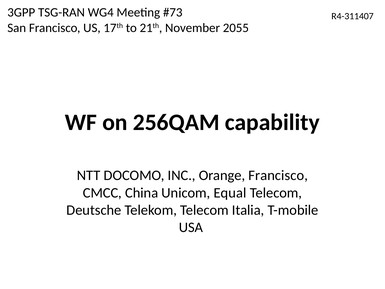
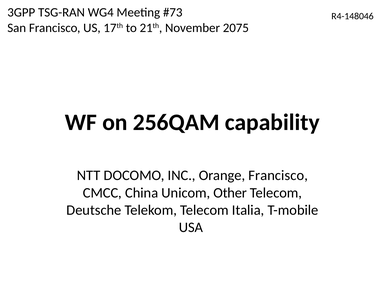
R4-311407: R4-311407 -> R4-148046
2055: 2055 -> 2075
Equal: Equal -> Other
